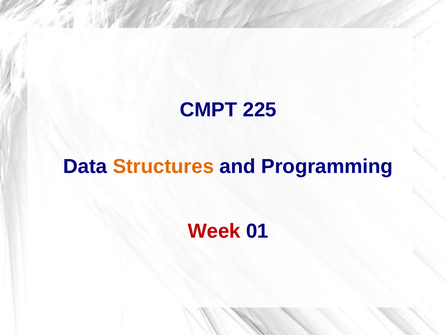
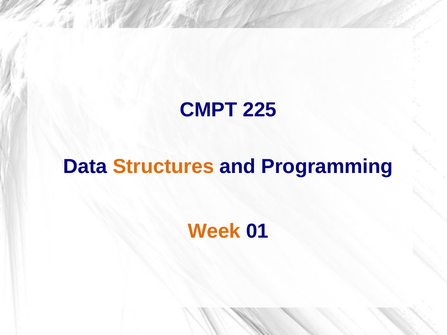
Week colour: red -> orange
